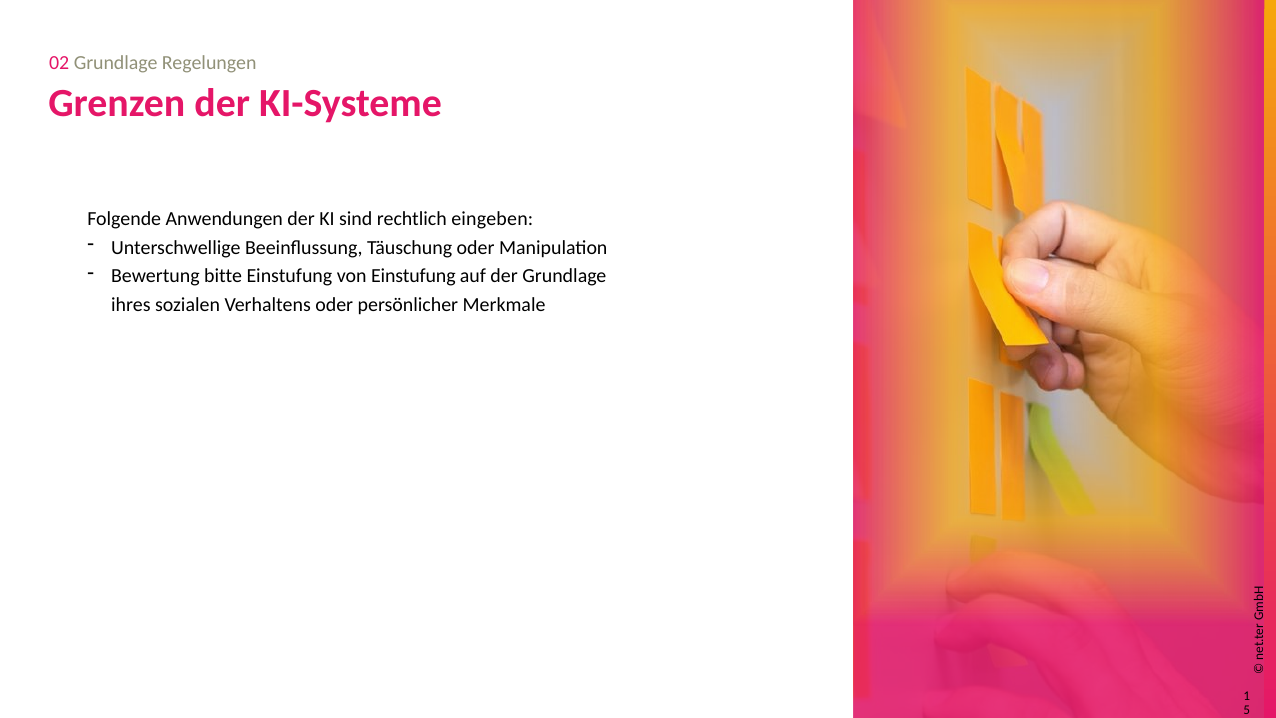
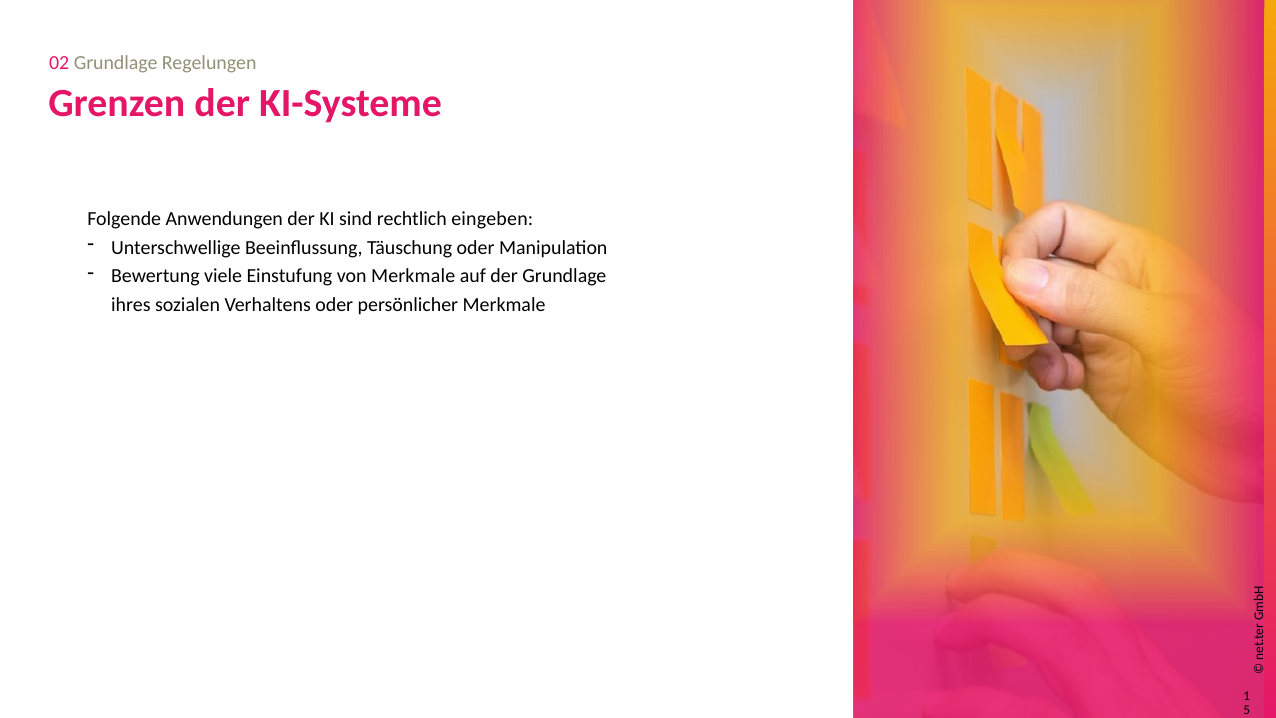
bitte: bitte -> viele
von Einstufung: Einstufung -> Merkmale
